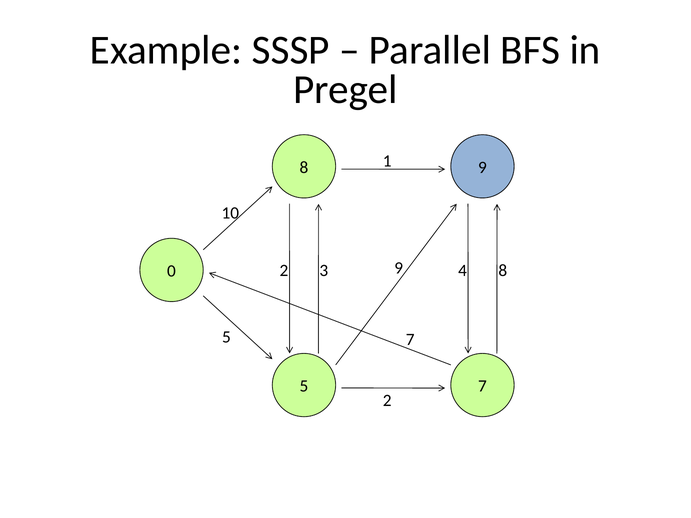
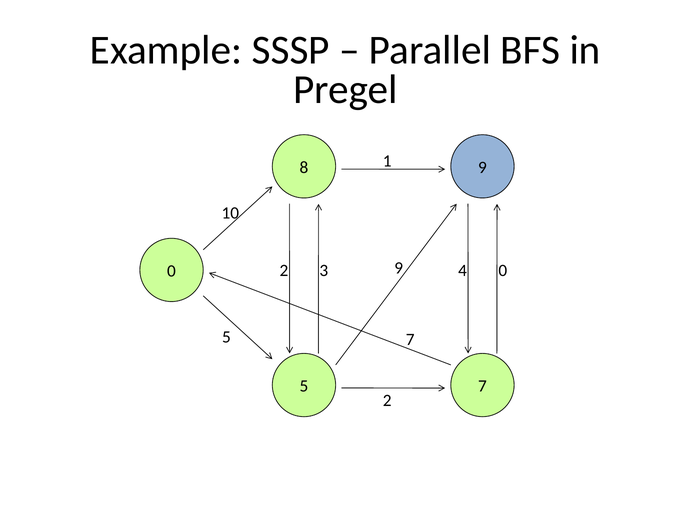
4 8: 8 -> 0
